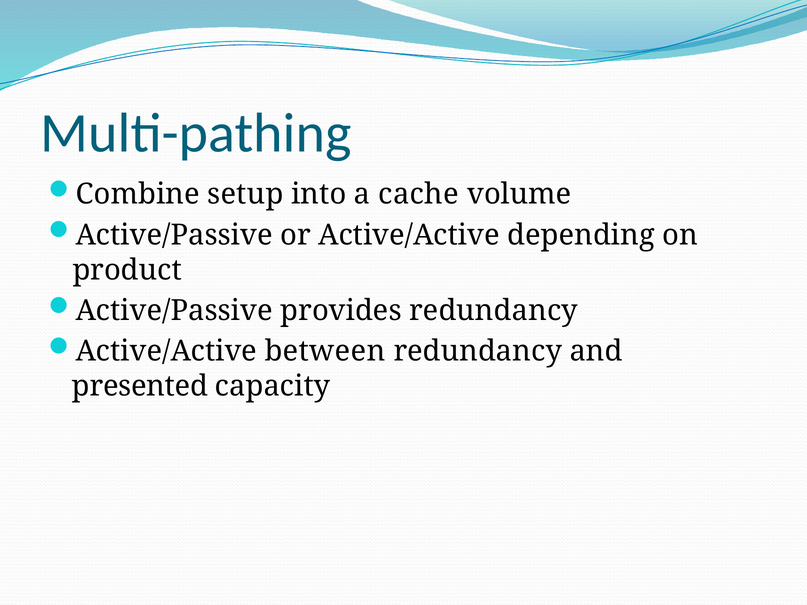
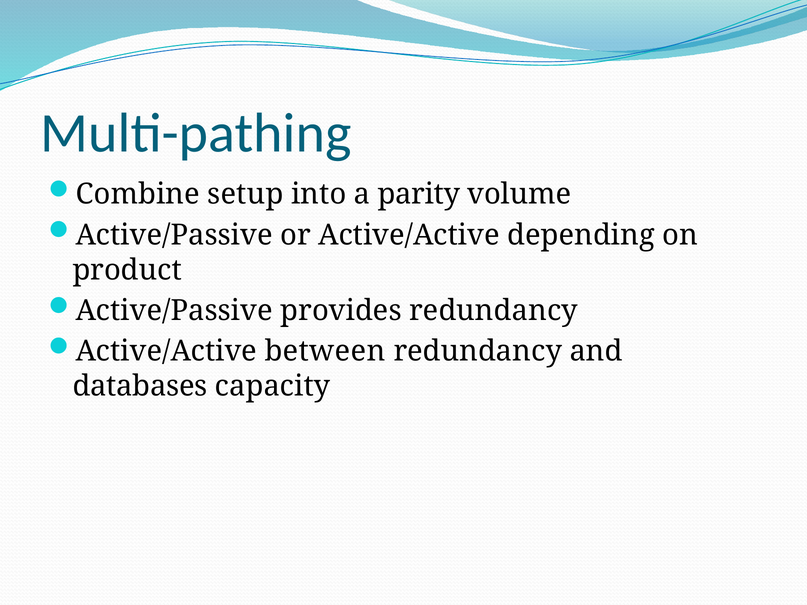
cache: cache -> parity
presented: presented -> databases
